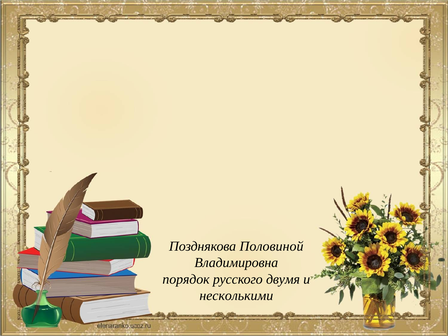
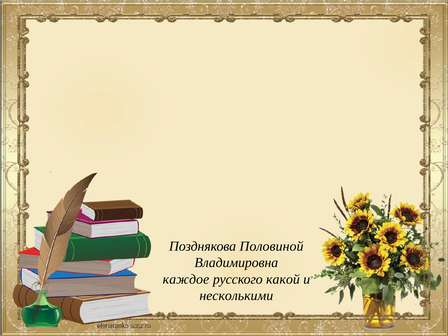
порядок: порядок -> каждое
двумя: двумя -> какой
